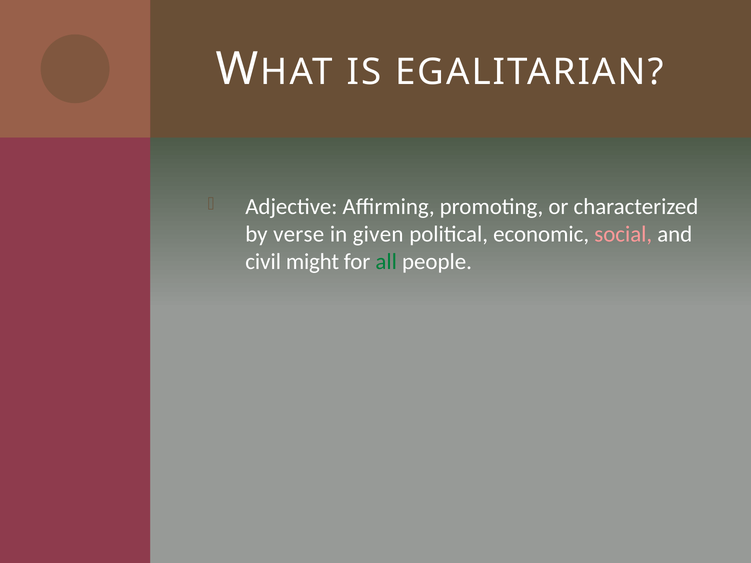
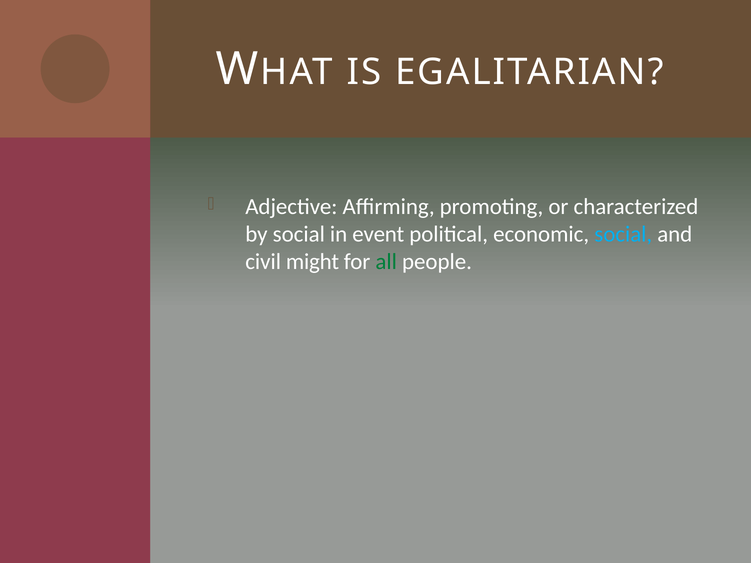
by verse: verse -> social
given: given -> event
social at (623, 234) colour: pink -> light blue
